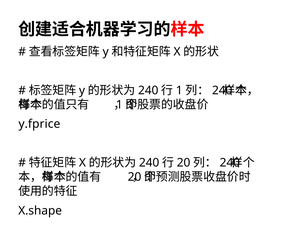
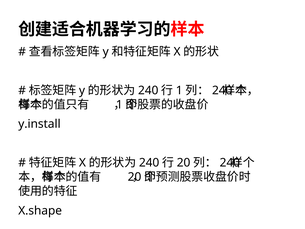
y.fprice: y.fprice -> y.install
